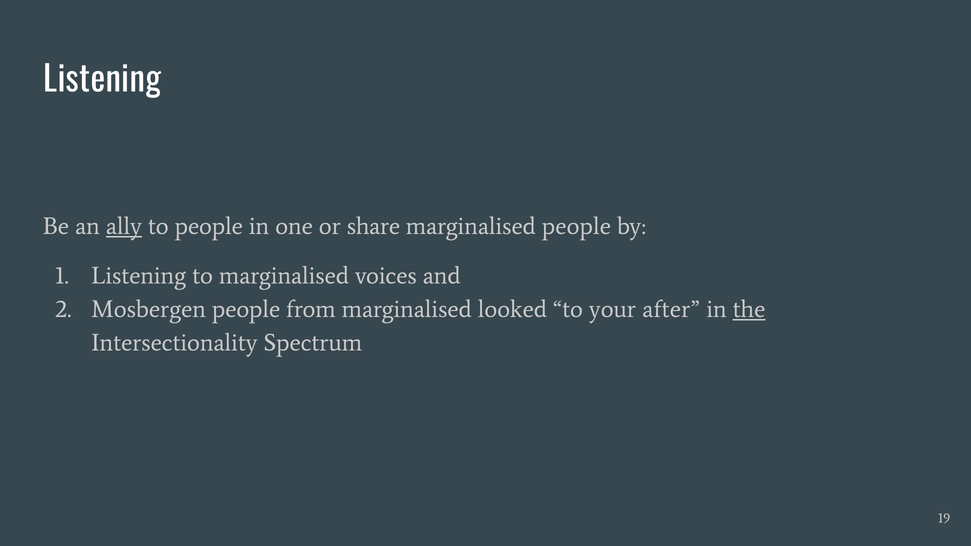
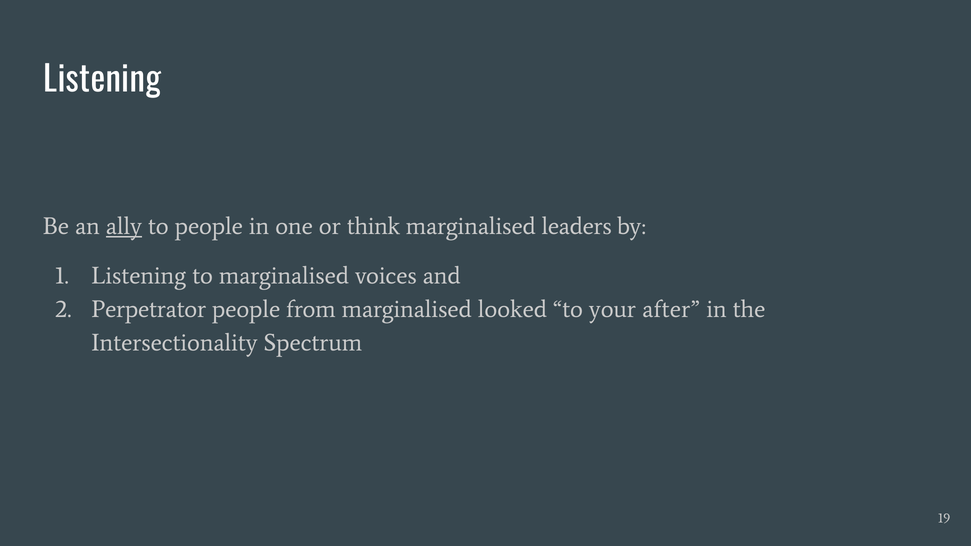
share: share -> think
marginalised people: people -> leaders
Mosbergen: Mosbergen -> Perpetrator
the underline: present -> none
